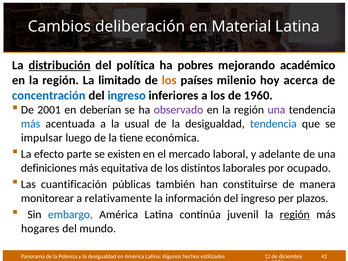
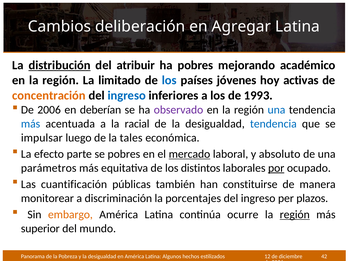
Material: Material -> Agregar
política: política -> atribuir
los at (169, 80) colour: orange -> blue
milenio: milenio -> jóvenes
acerca: acerca -> activas
concentración colour: blue -> orange
1960: 1960 -> 1993
2001: 2001 -> 2006
una at (276, 110) colour: purple -> blue
usual: usual -> racial
tiene: tiene -> tales
se existen: existen -> pobres
mercado underline: none -> present
adelante: adelante -> absoluto
definiciones: definiciones -> parámetros
por underline: none -> present
relativamente: relativamente -> discriminación
información: información -> porcentajes
embargo colour: blue -> orange
juvenil: juvenil -> ocurre
hogares: hogares -> superior
